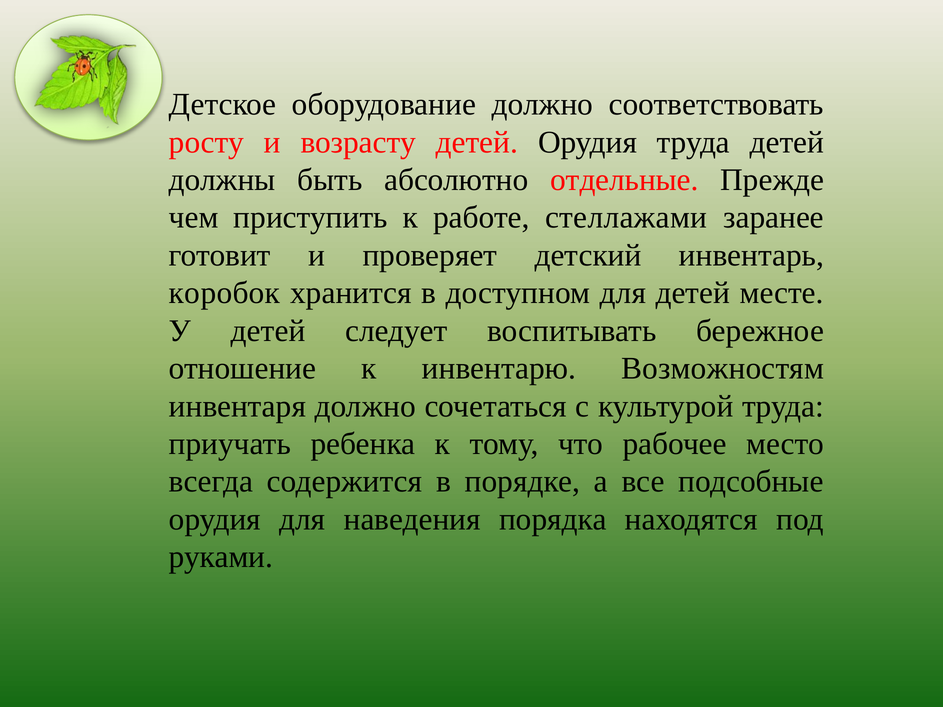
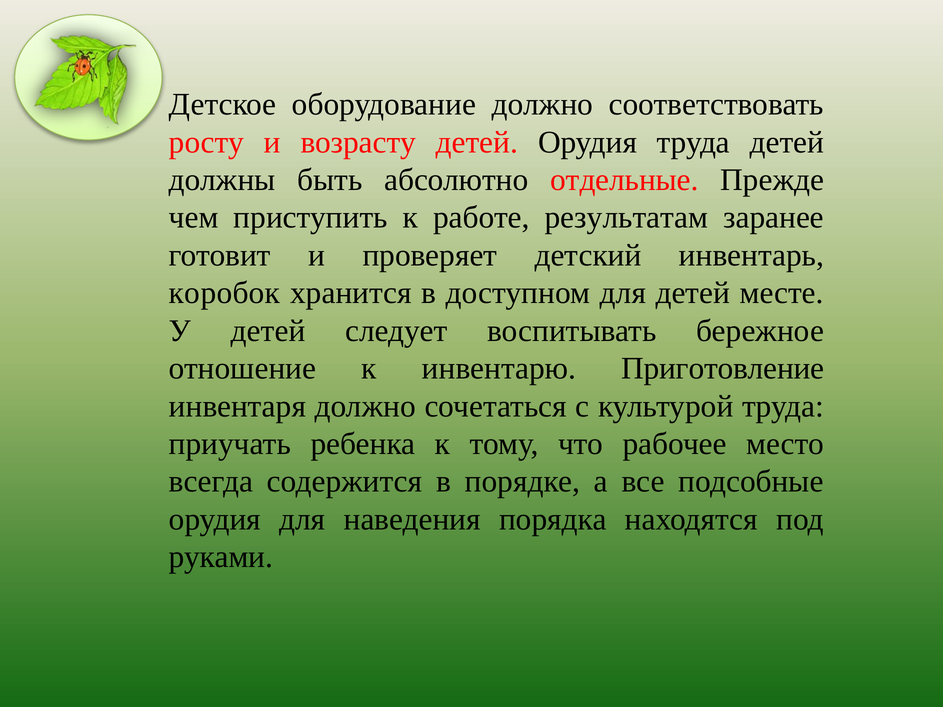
стеллажами: стеллажами -> результатам
Возможностям: Возможностям -> Приготовление
